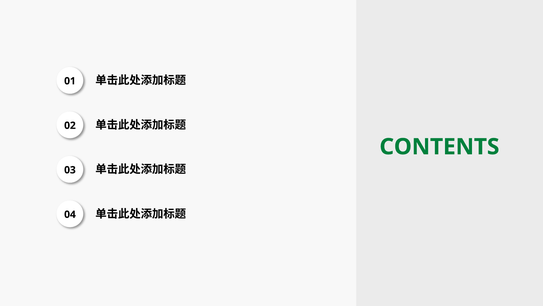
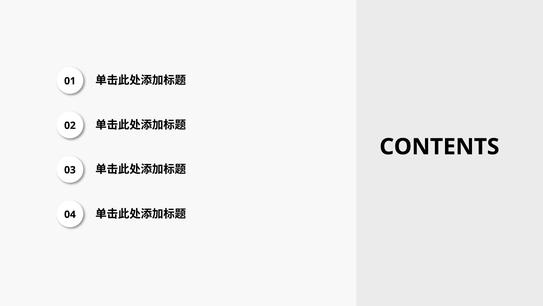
CONTENTS colour: green -> black
